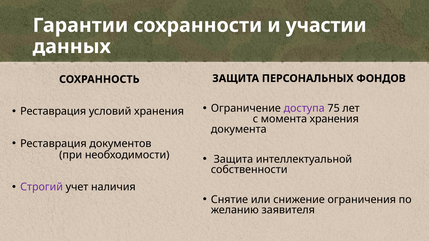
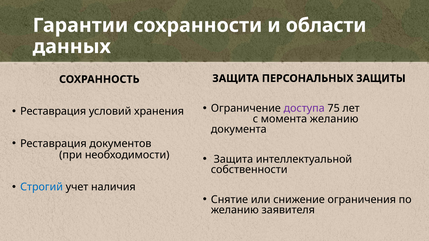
участии: участии -> области
ФОНДОВ: ФОНДОВ -> ЗАЩИТЫ
момента хранения: хранения -> желанию
Строгий colour: purple -> blue
